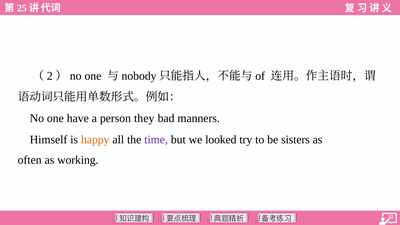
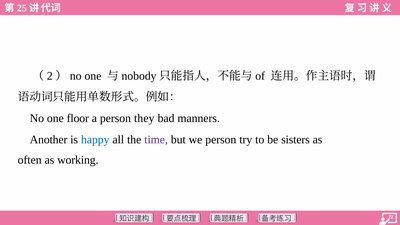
have: have -> floor
Himself: Himself -> Another
happy colour: orange -> blue
we looked: looked -> person
